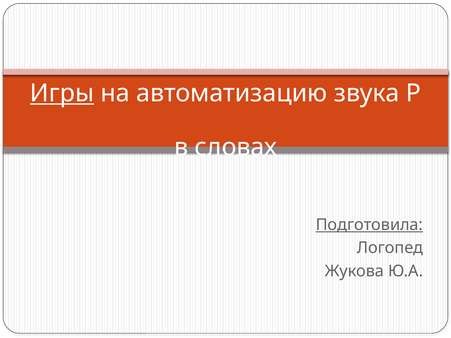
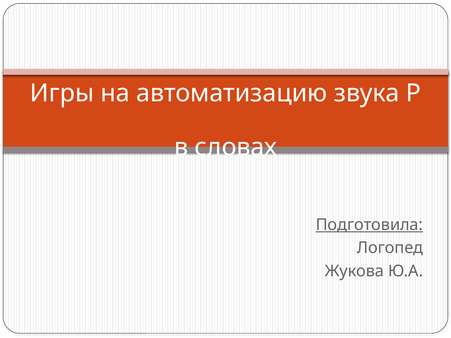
Игры underline: present -> none
